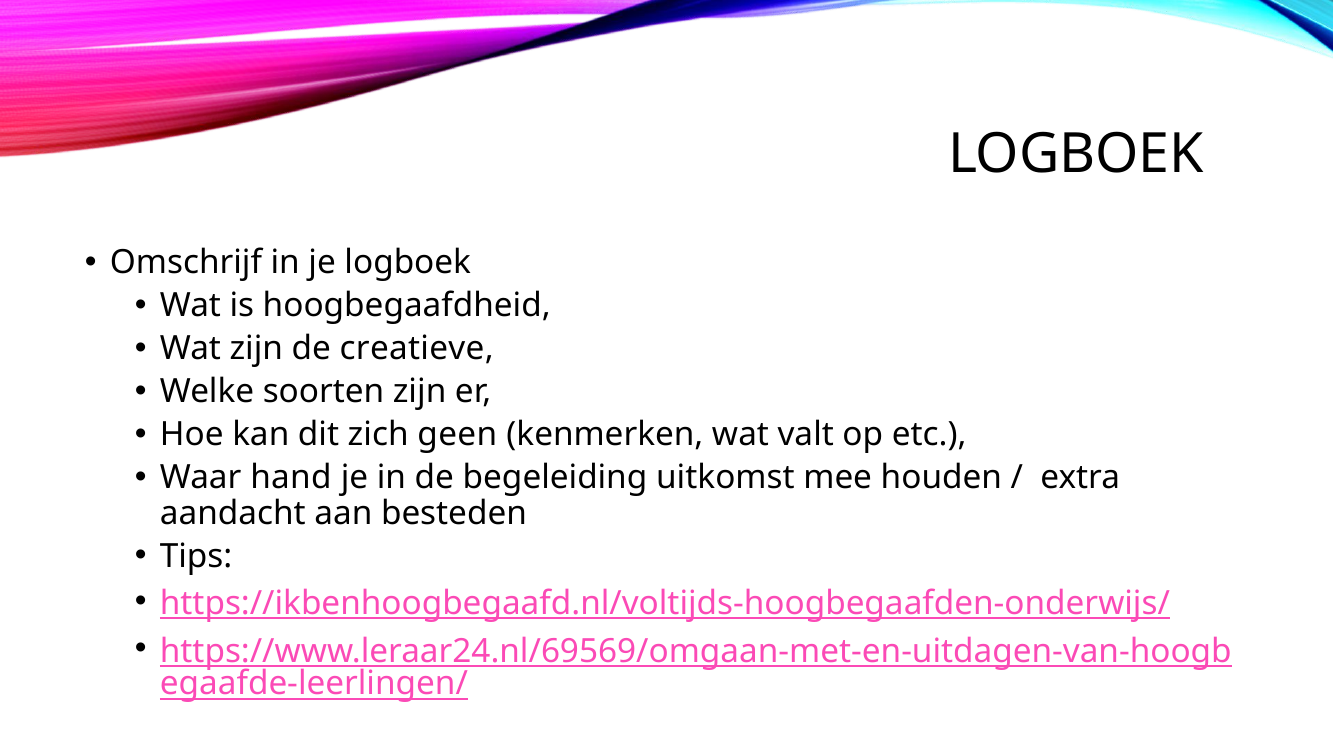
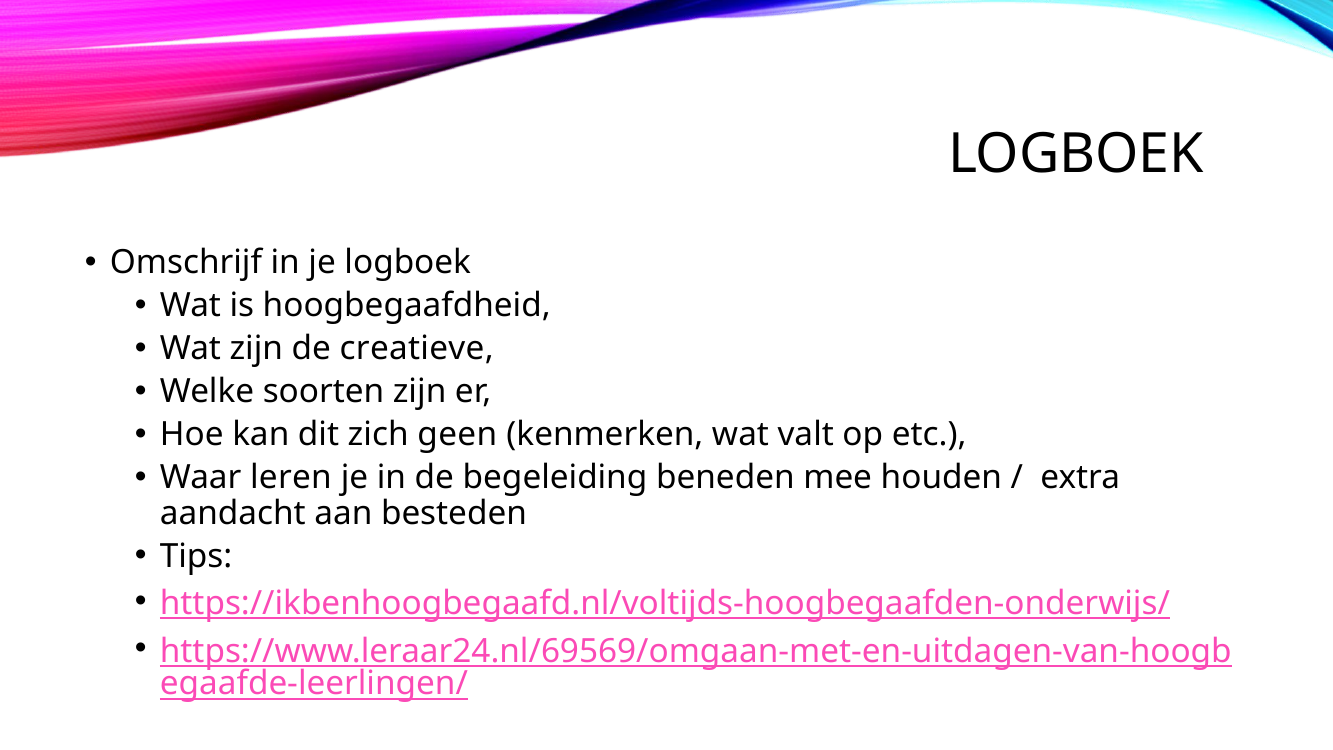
hand: hand -> leren
uitkomst: uitkomst -> beneden
